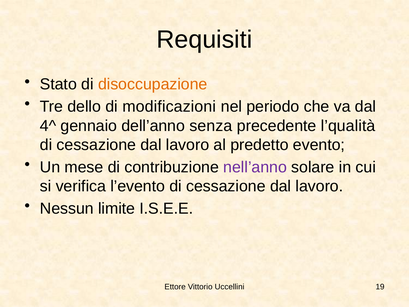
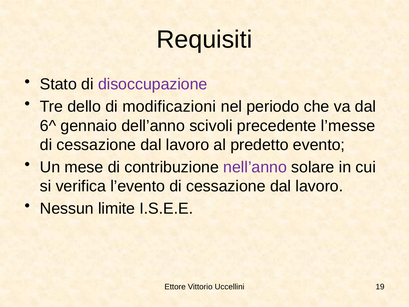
disoccupazione colour: orange -> purple
4^: 4^ -> 6^
senza: senza -> scivoli
l’qualità: l’qualità -> l’messe
